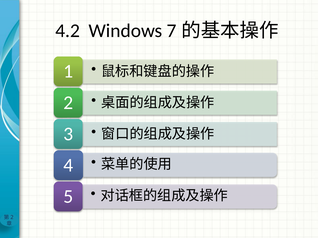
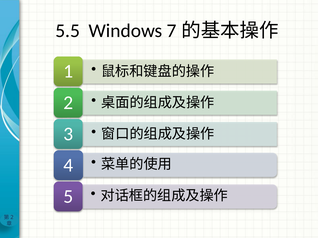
4.2: 4.2 -> 5.5
